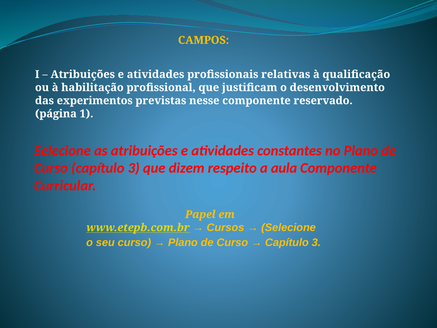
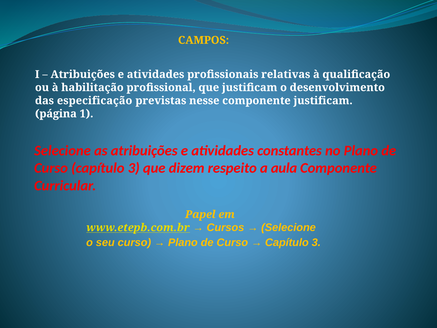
experimentos: experimentos -> especificação
componente reservado: reservado -> justificam
